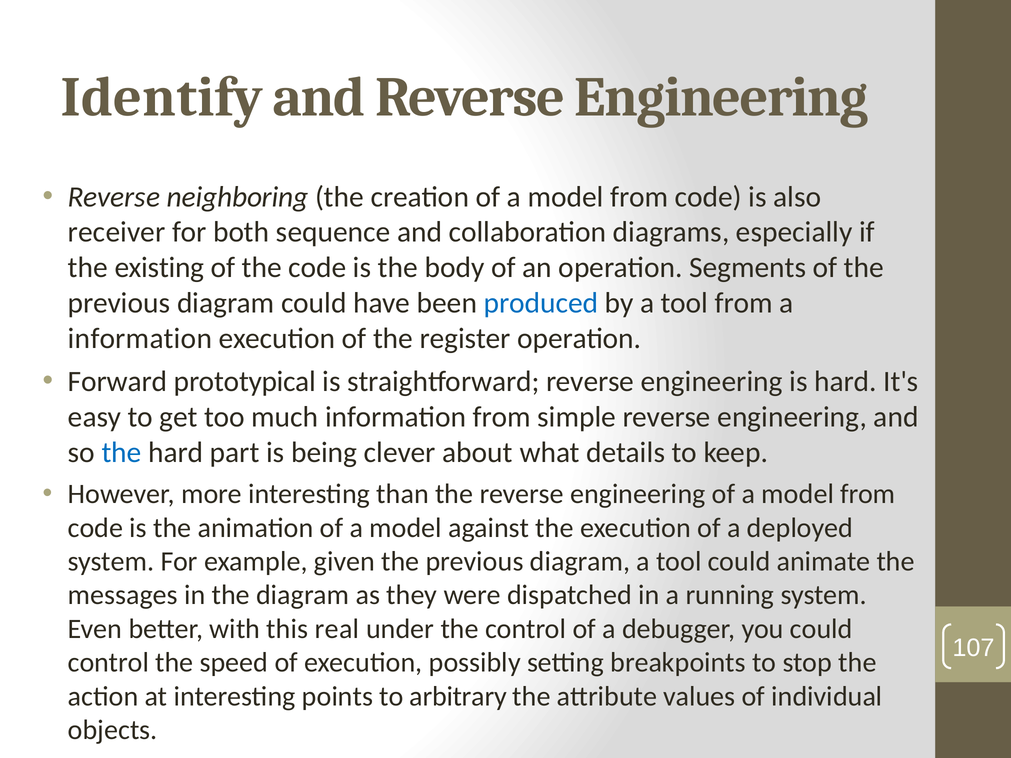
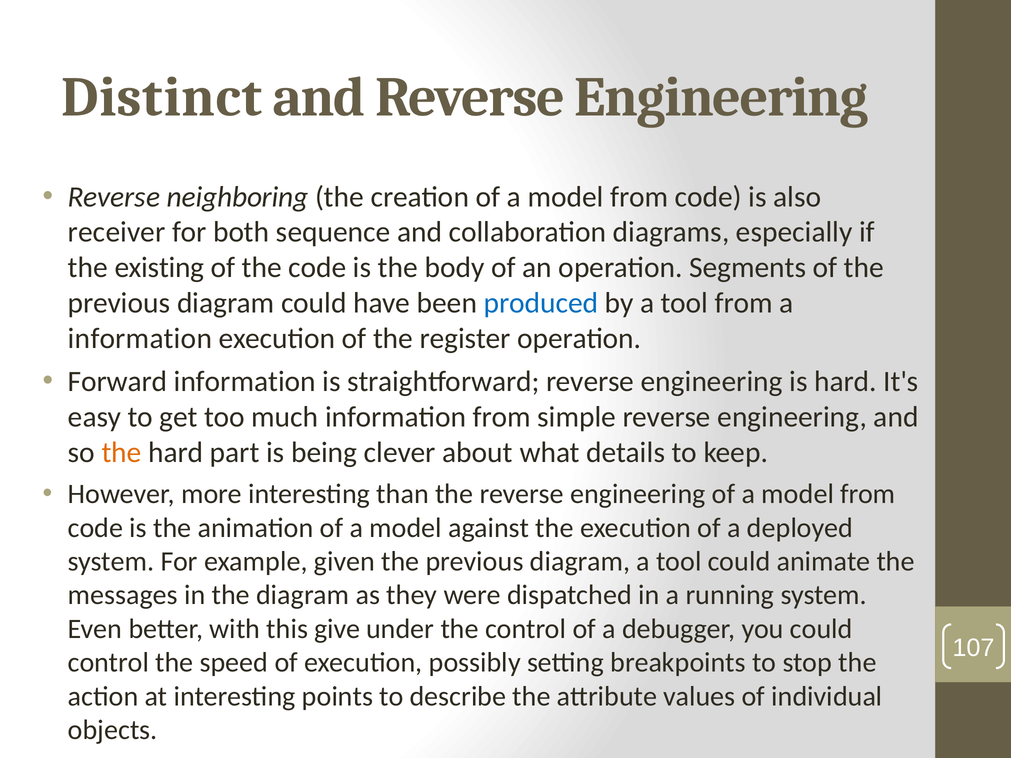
Identify: Identify -> Distinct
Forward prototypical: prototypical -> information
the at (122, 453) colour: blue -> orange
real: real -> give
arbitrary: arbitrary -> describe
